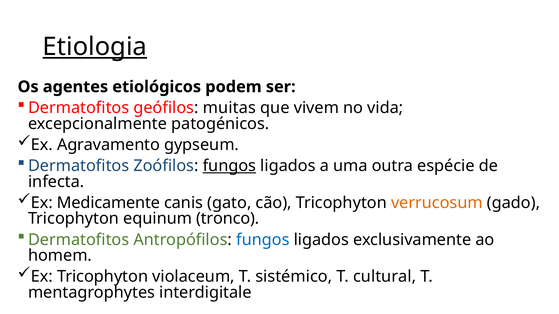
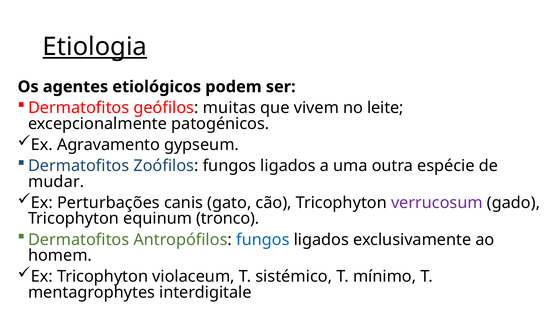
vida: vida -> leite
fungos at (229, 166) underline: present -> none
infecta: infecta -> mudar
Medicamente: Medicamente -> Perturbações
verrucosum colour: orange -> purple
cultural: cultural -> mínimo
